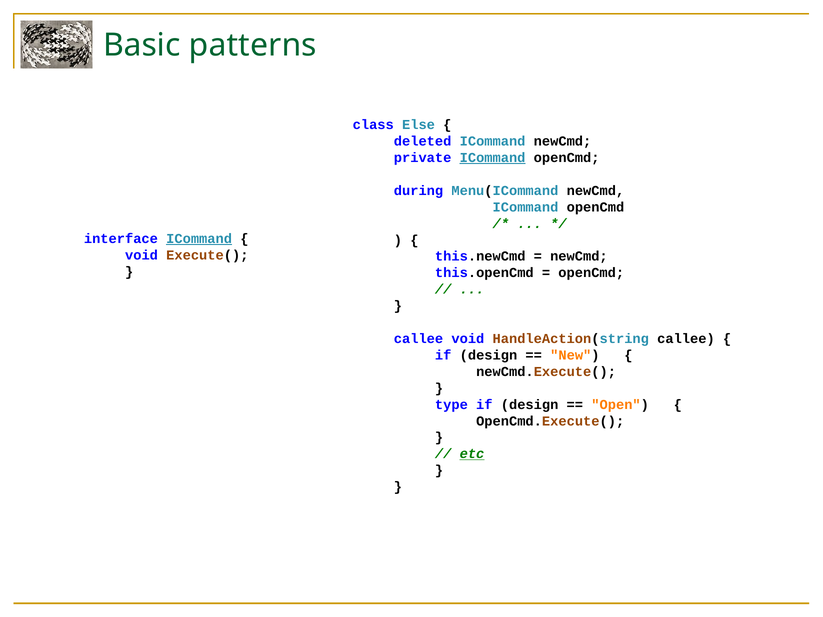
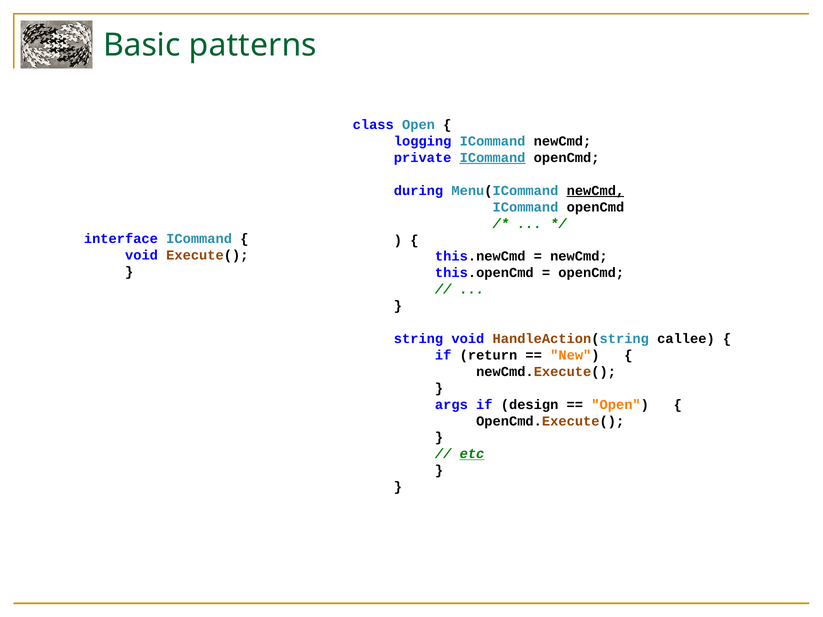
class Else: Else -> Open
deleted: deleted -> logging
newCmd at (595, 191) underline: none -> present
ICommand at (199, 239) underline: present -> none
callee at (419, 339): callee -> string
design at (488, 355): design -> return
type: type -> args
